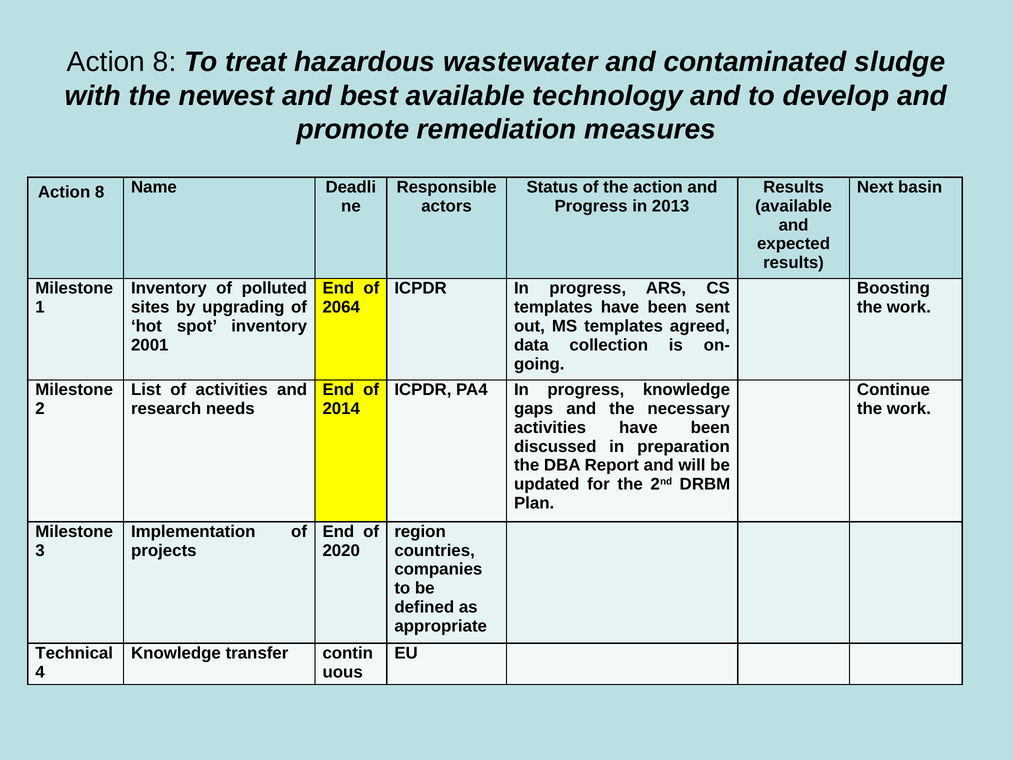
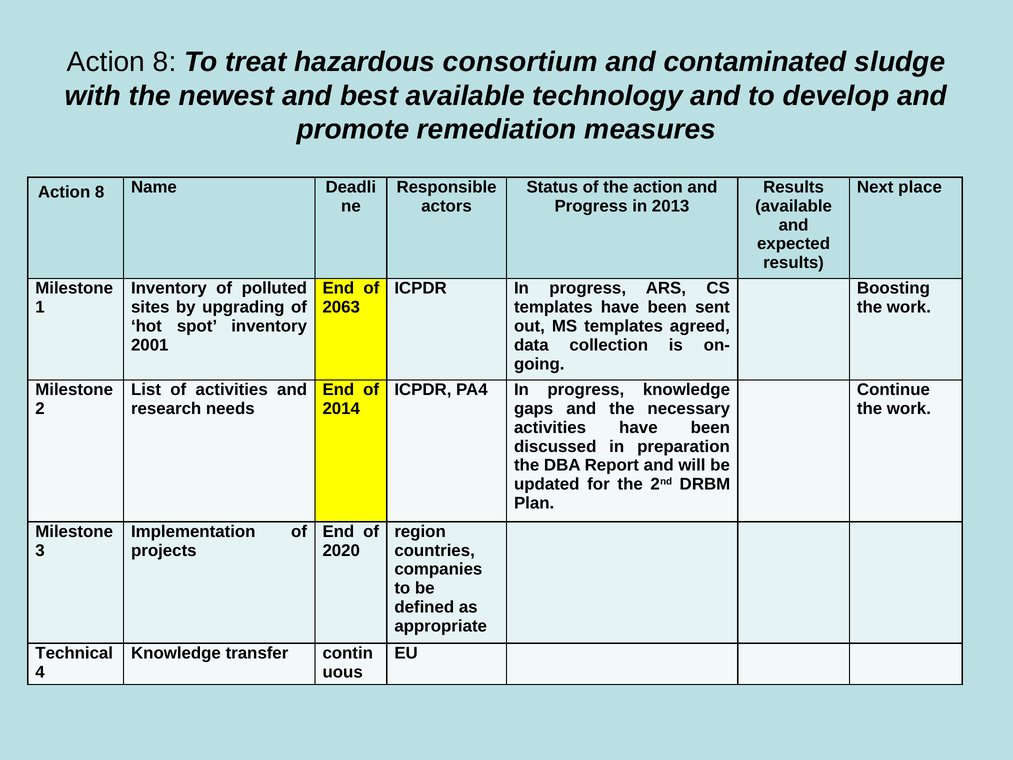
wastewater: wastewater -> consortium
basin: basin -> place
2064: 2064 -> 2063
